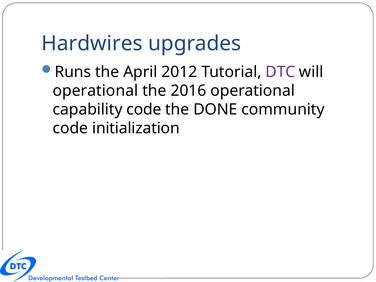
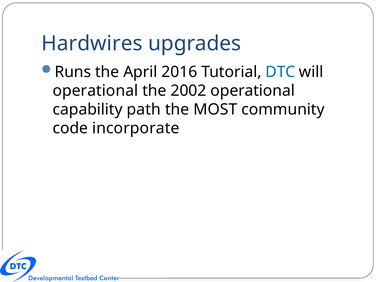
2012: 2012 -> 2016
DTC colour: purple -> blue
2016: 2016 -> 2002
capability code: code -> path
DONE: DONE -> MOST
initialization: initialization -> incorporate
